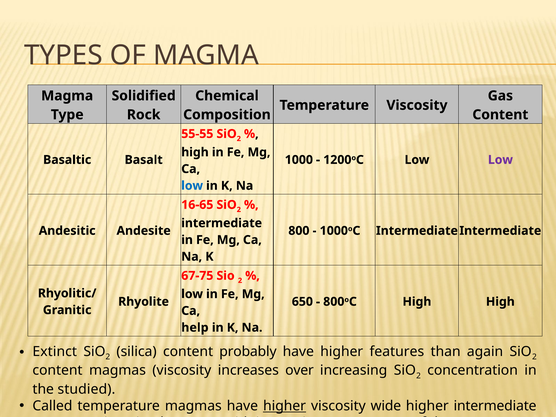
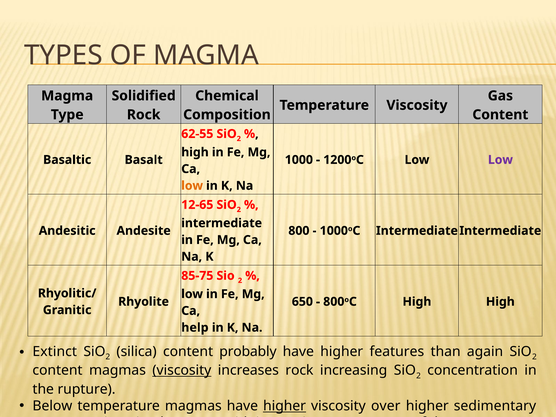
55-55: 55-55 -> 62-55
low at (192, 186) colour: blue -> orange
16-65: 16-65 -> 12-65
67-75: 67-75 -> 85-75
viscosity at (182, 370) underline: none -> present
increases over: over -> rock
studied: studied -> rupture
Called: Called -> Below
wide: wide -> over
higher intermediate: intermediate -> sedimentary
